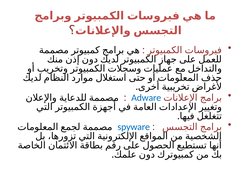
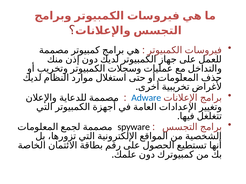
spyware colour: blue -> black
